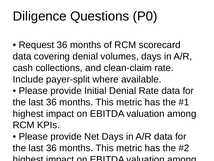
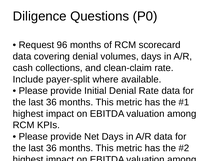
Request 36: 36 -> 96
